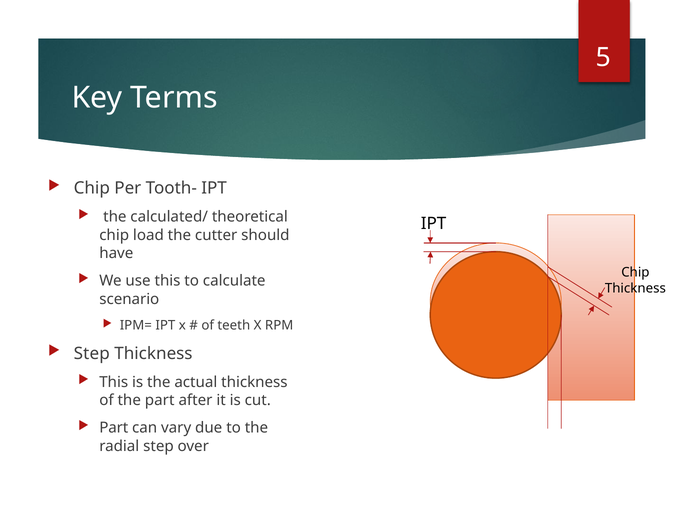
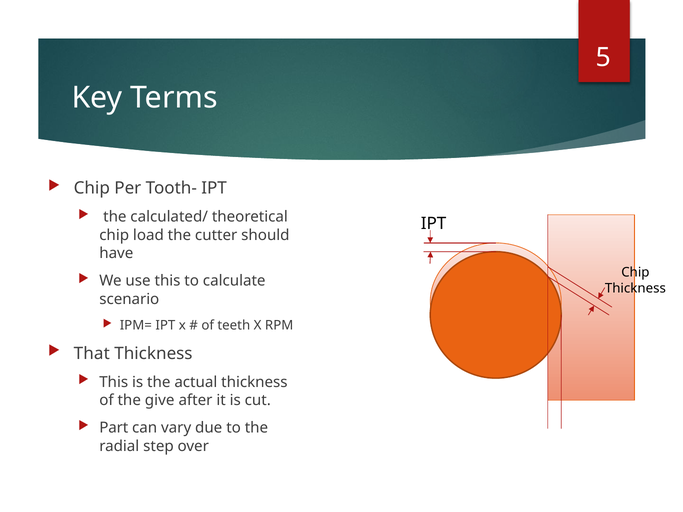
Step at (92, 354): Step -> That
the part: part -> give
